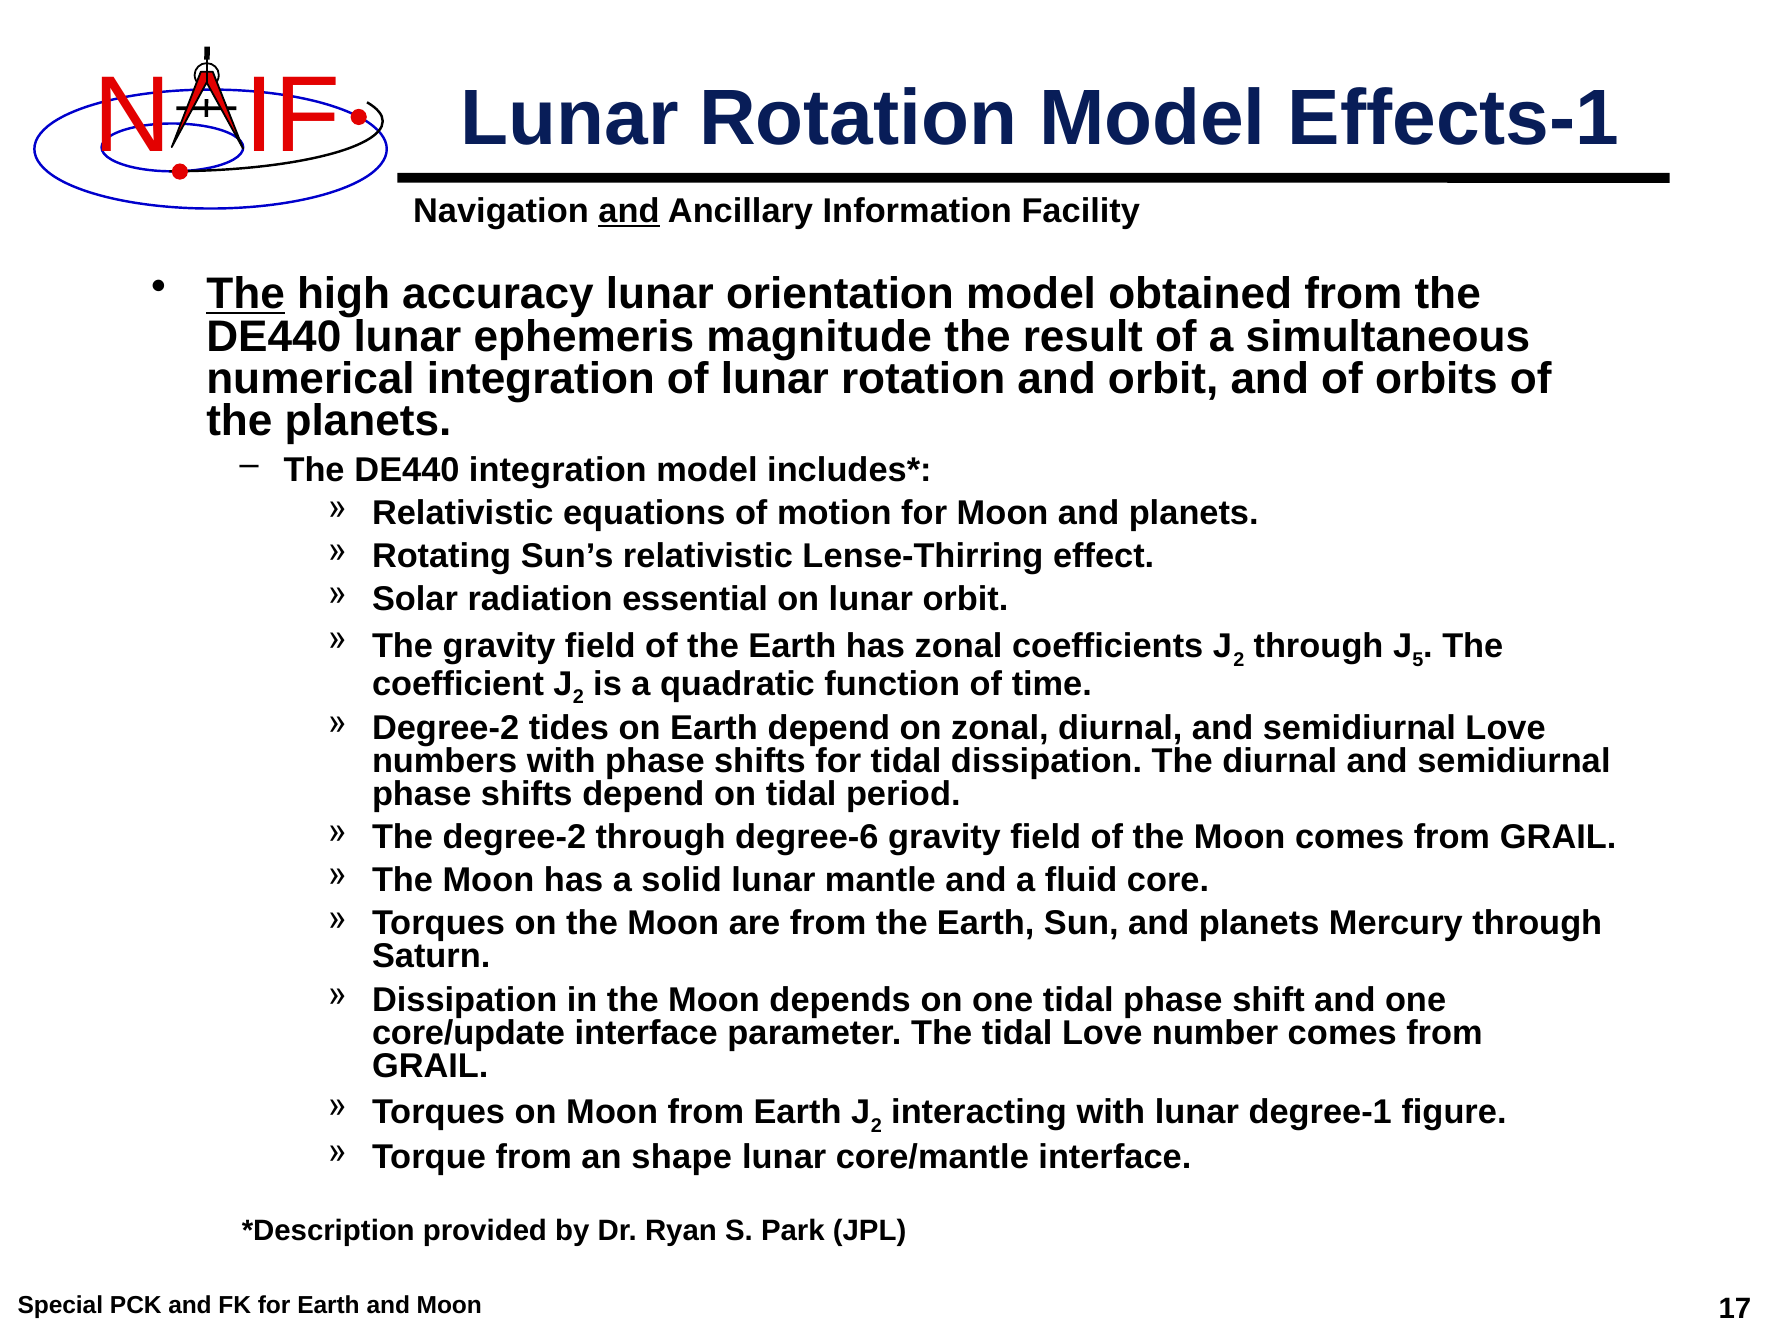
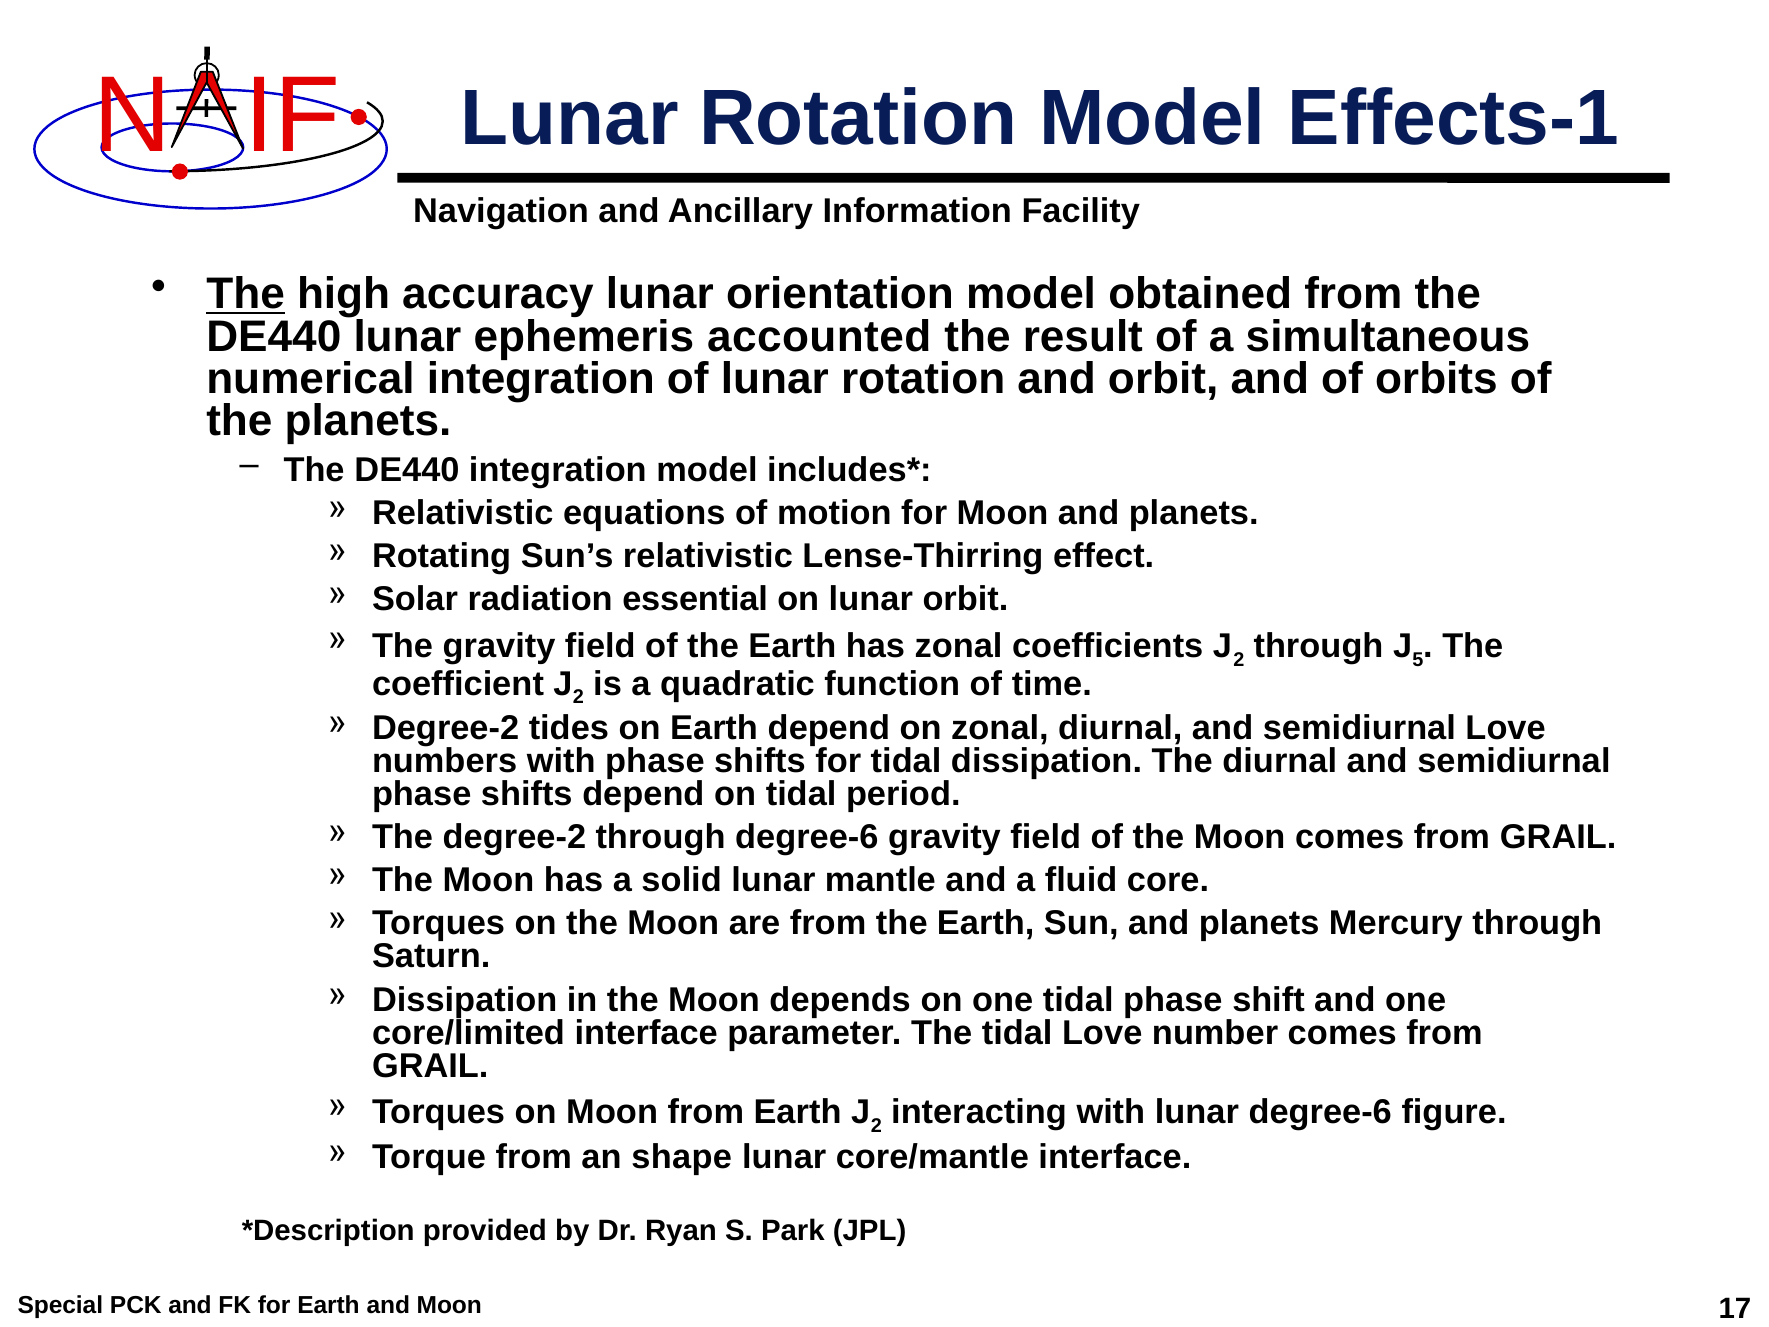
and at (629, 211) underline: present -> none
magnitude: magnitude -> accounted
core/update: core/update -> core/limited
lunar degree-1: degree-1 -> degree-6
